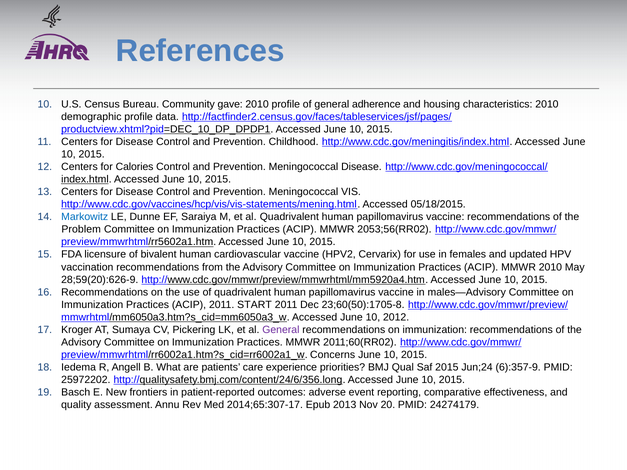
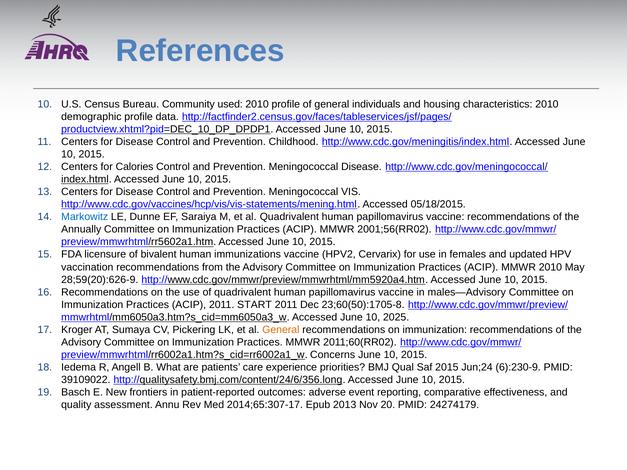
gave: gave -> used
adherence: adherence -> individuals
Problem: Problem -> Annually
2053;56(RR02: 2053;56(RR02 -> 2001;56(RR02
cardiovascular: cardiovascular -> immunizations
2012: 2012 -> 2025
General at (281, 330) colour: purple -> orange
6):357-9: 6):357-9 -> 6):230-9
25972202: 25972202 -> 39109022
